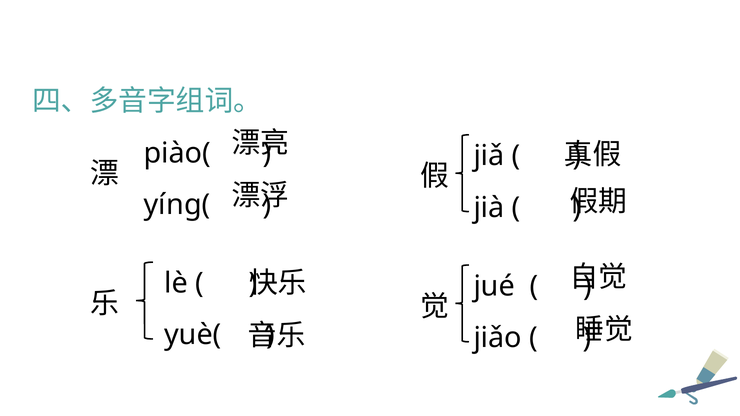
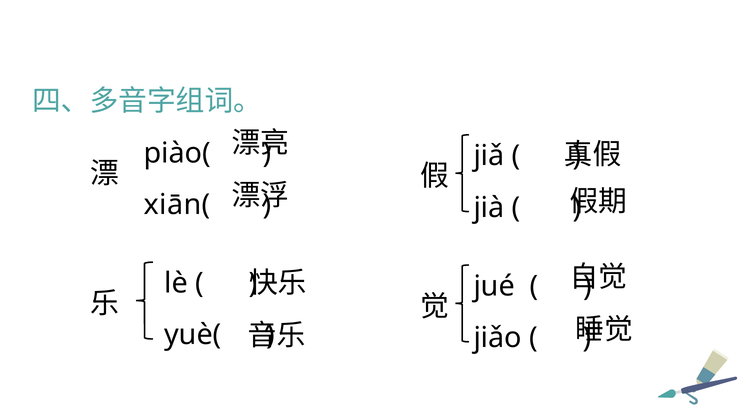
yíng(: yíng( -> xiān(
